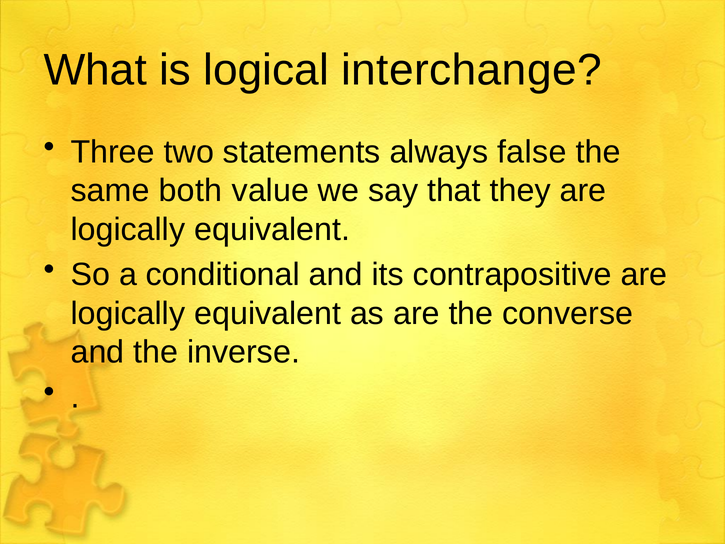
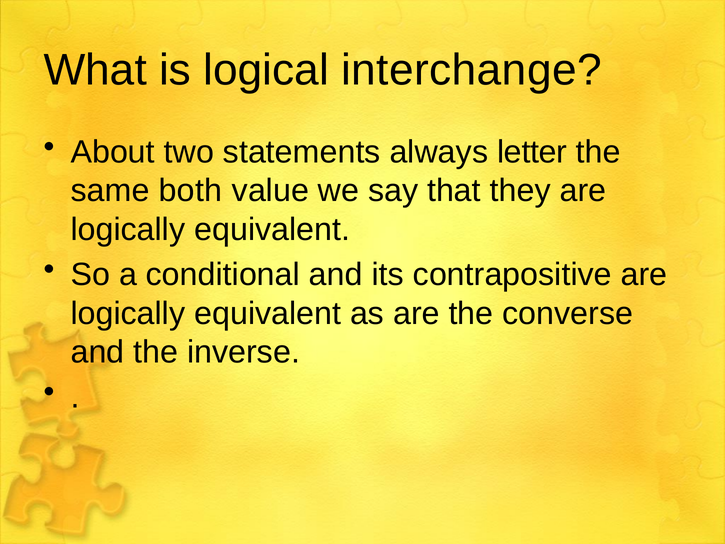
Three: Three -> About
false: false -> letter
